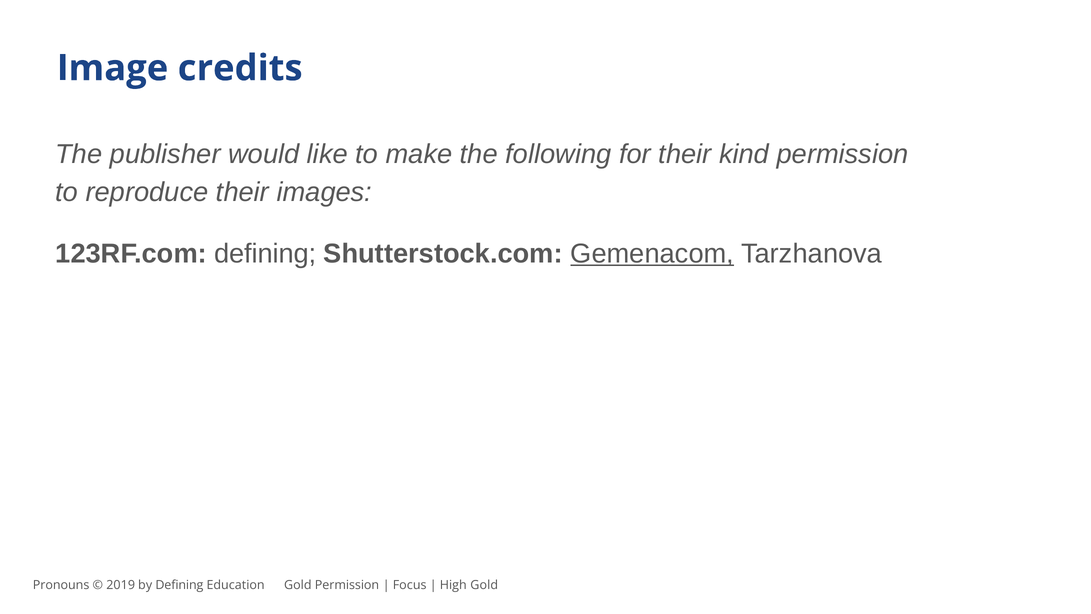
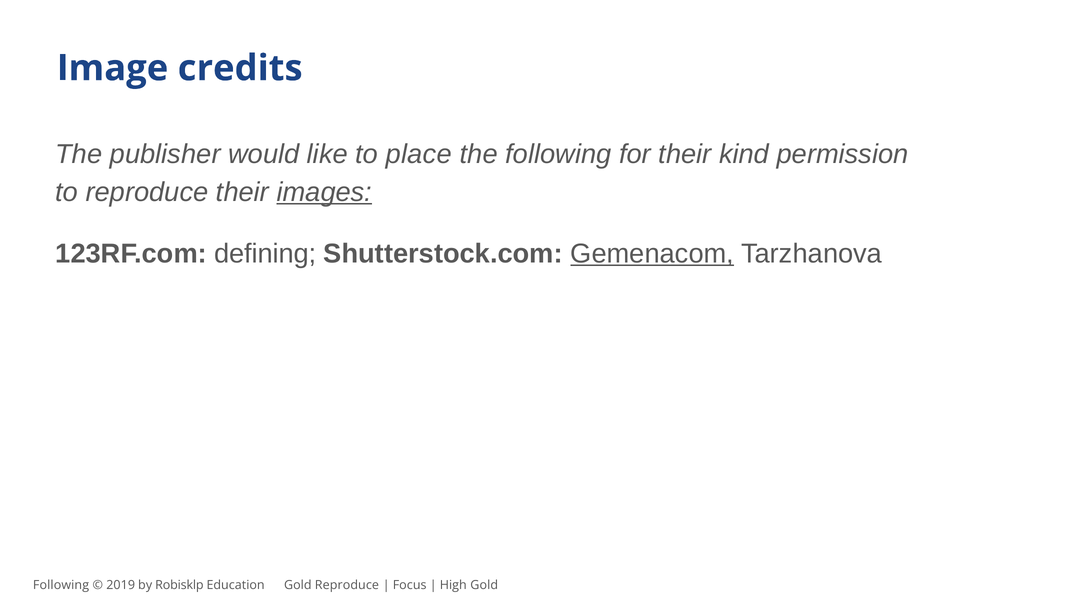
make: make -> place
images underline: none -> present
Pronouns at (61, 585): Pronouns -> Following
by Defining: Defining -> Robisklp
Gold Permission: Permission -> Reproduce
